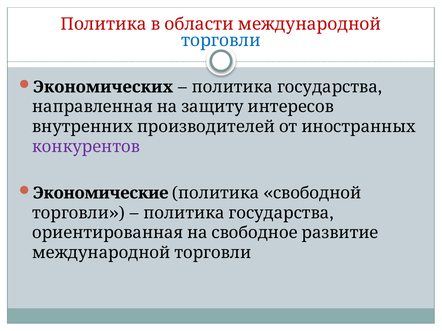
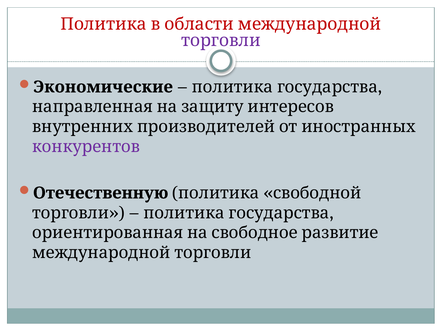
торговли at (221, 41) colour: blue -> purple
Экономических: Экономических -> Экономические
Экономические: Экономические -> Отечественную
